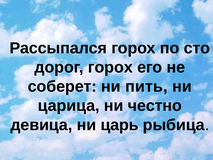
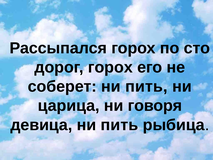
честно: честно -> говоря
девица ни царь: царь -> пить
